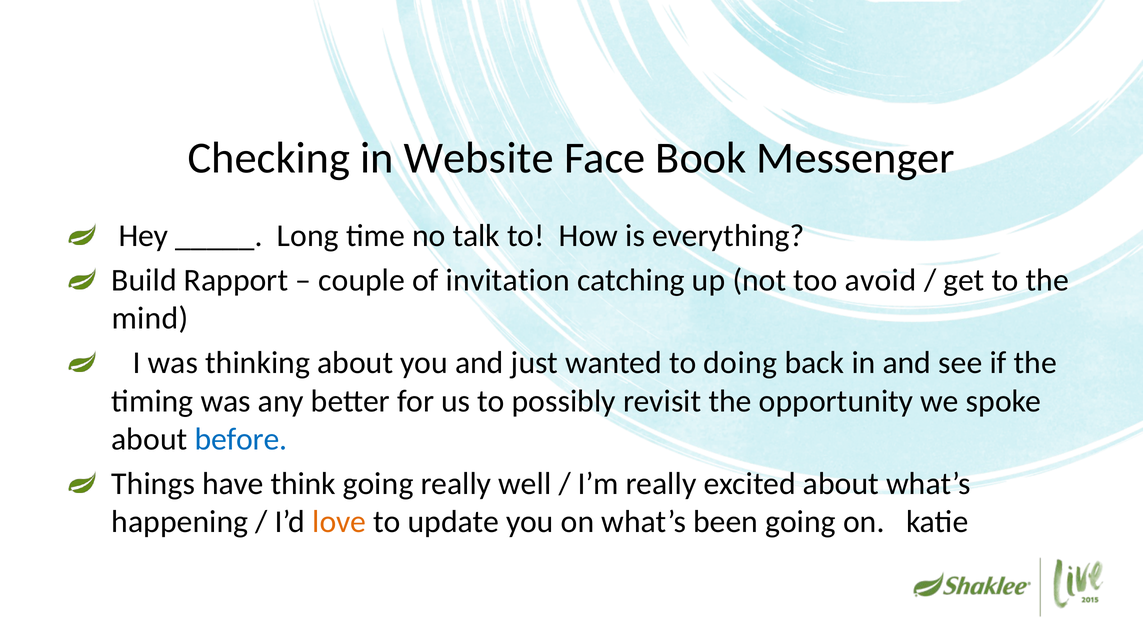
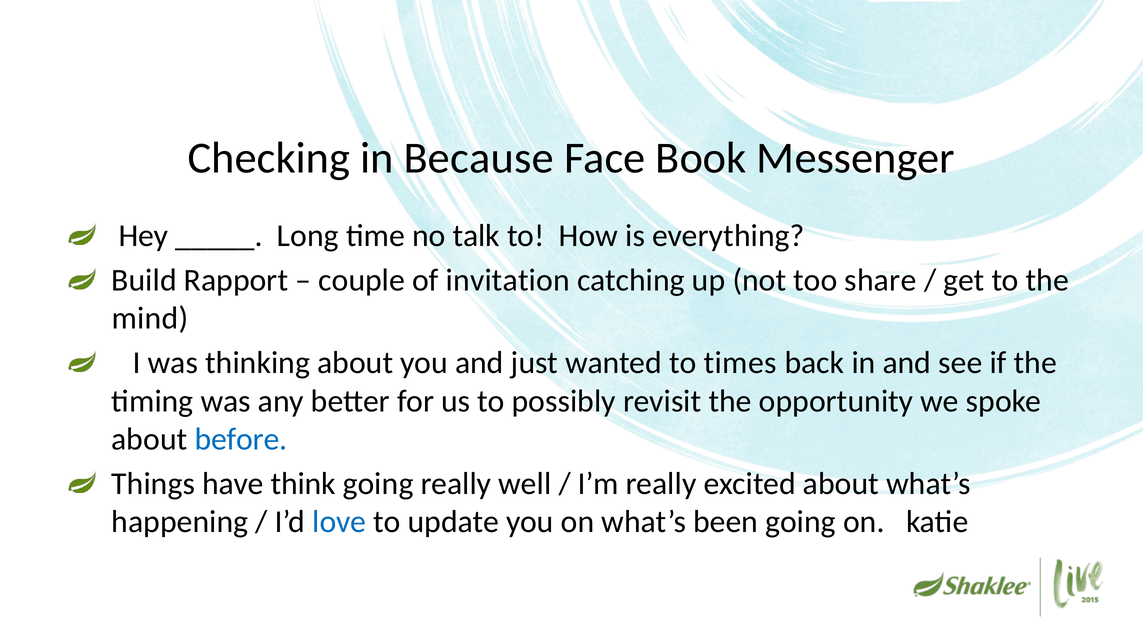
Website: Website -> Because
avoid: avoid -> share
doing: doing -> times
love colour: orange -> blue
